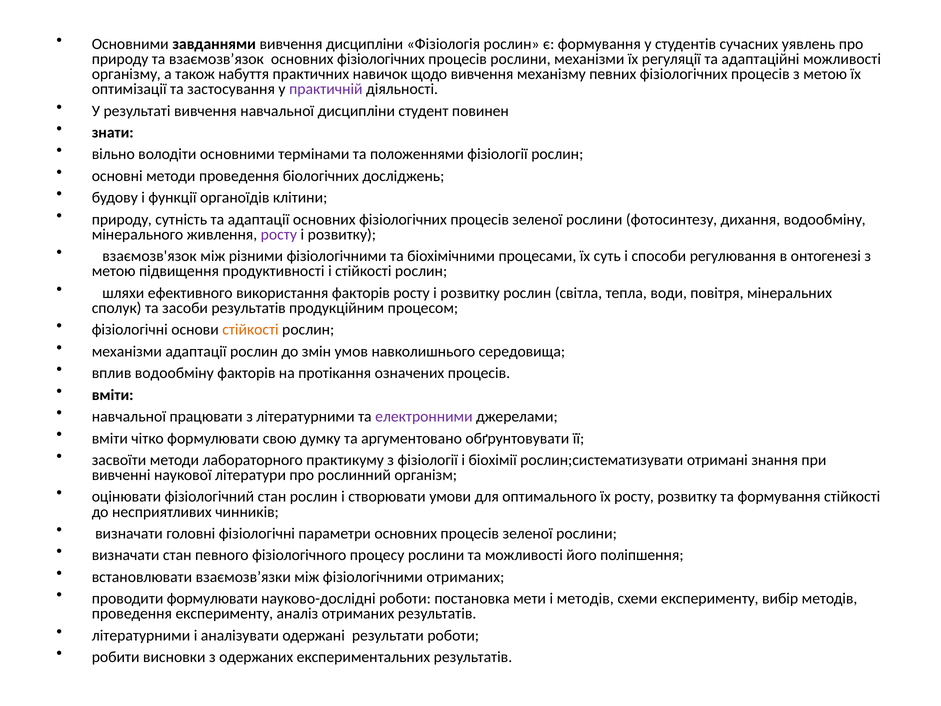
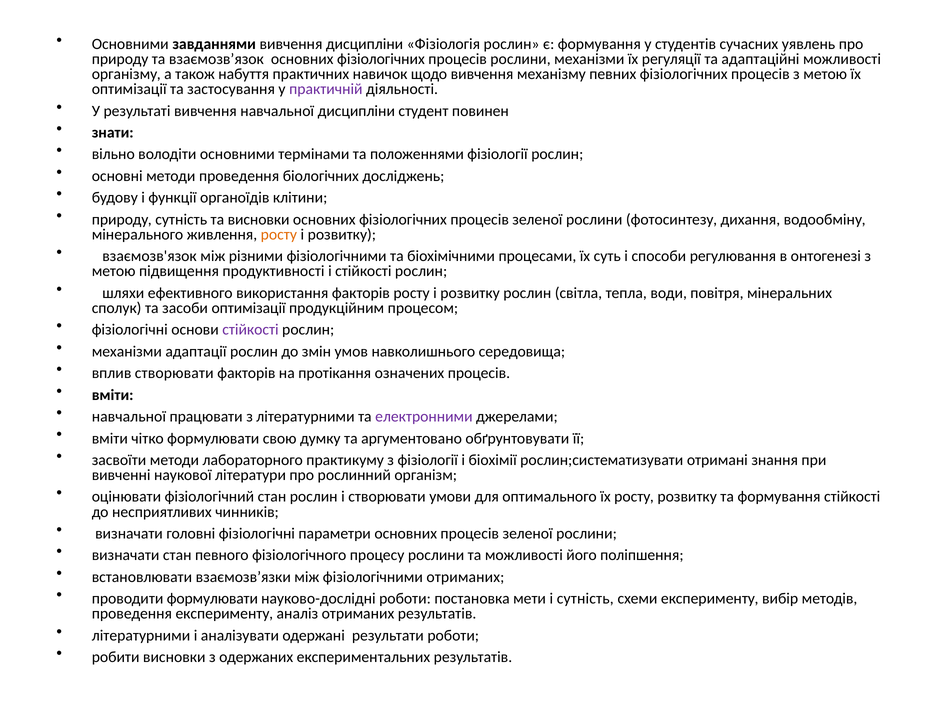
та адаптації: адаптації -> висновки
росту at (279, 234) colour: purple -> orange
засоби результатів: результатів -> оптимізації
стійкості at (250, 330) colour: orange -> purple
вплив водообміну: водообміну -> створювати
і методів: методів -> сутність
